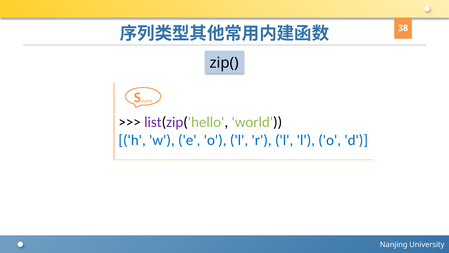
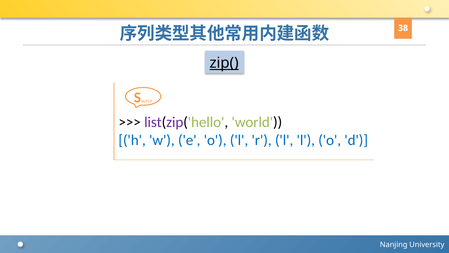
zip( underline: none -> present
